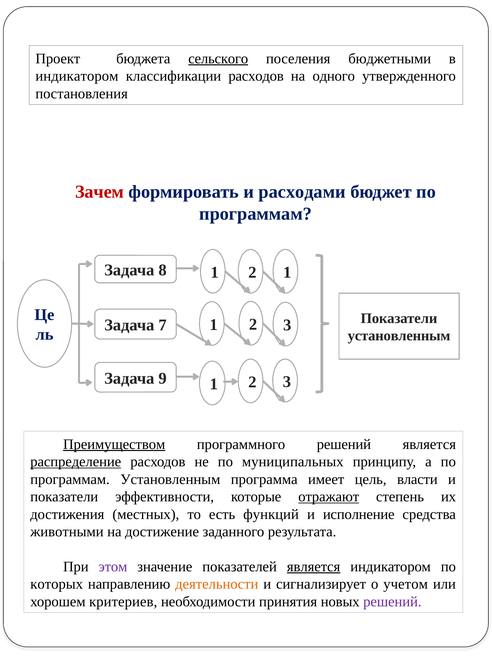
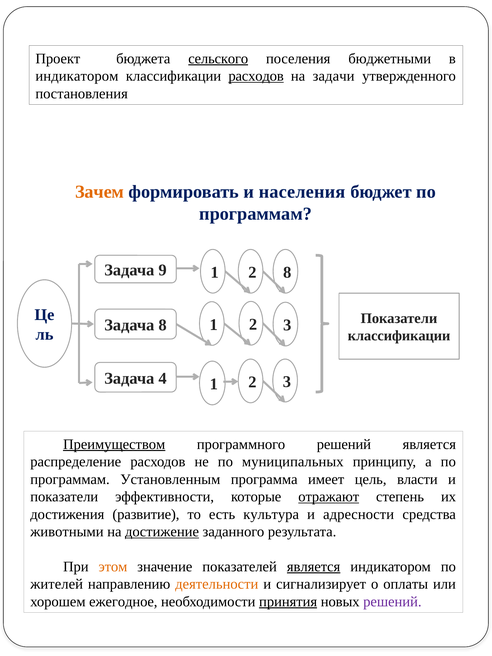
расходов at (256, 76) underline: none -> present
одного: одного -> задачи
Зачем colour: red -> orange
расходами: расходами -> населения
8: 8 -> 9
1 at (287, 272): 1 -> 8
Задача 7: 7 -> 8
установленным at (399, 336): установленным -> классификации
9: 9 -> 4
распределение underline: present -> none
местных: местных -> развитие
функций: функций -> культура
исполнение: исполнение -> адресности
достижение underline: none -> present
этом colour: purple -> orange
которых: которых -> жителей
учетом: учетом -> оплаты
критериев: критериев -> ежегодное
принятия underline: none -> present
